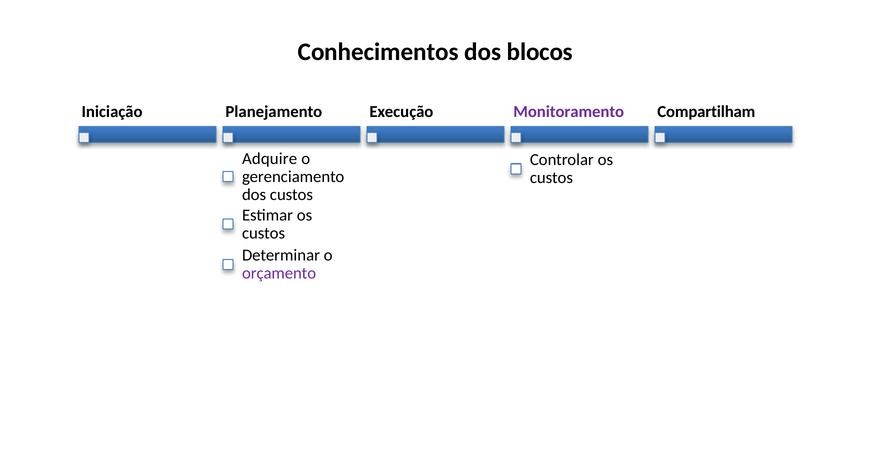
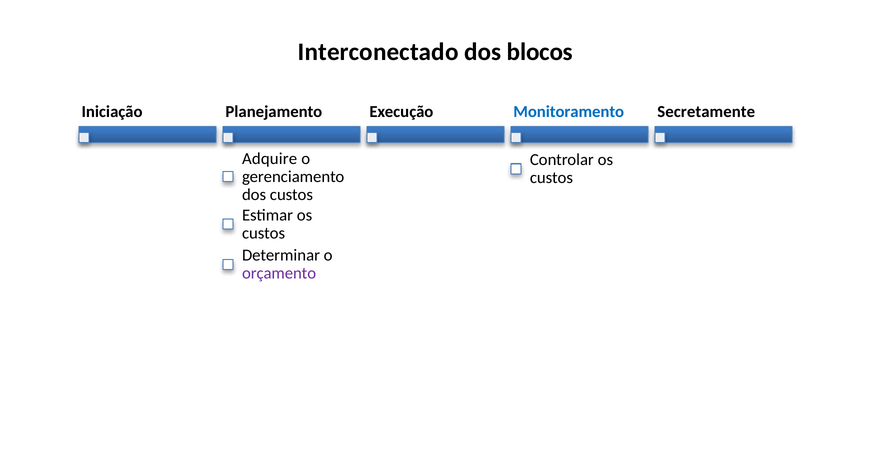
Conhecimentos: Conhecimentos -> Interconectado
Monitoramento colour: purple -> blue
Compartilham: Compartilham -> Secretamente
